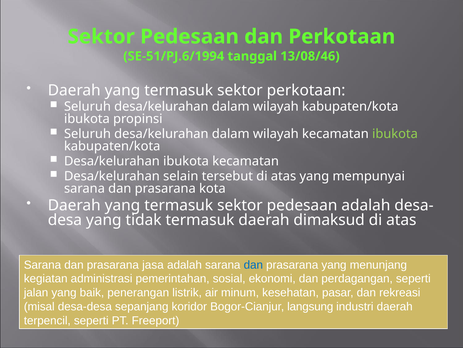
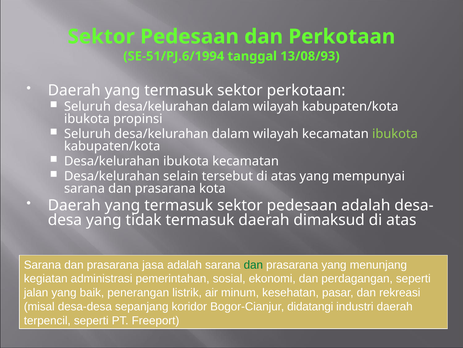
13/08/46: 13/08/46 -> 13/08/93
dan at (253, 264) colour: blue -> green
langsung: langsung -> didatangi
